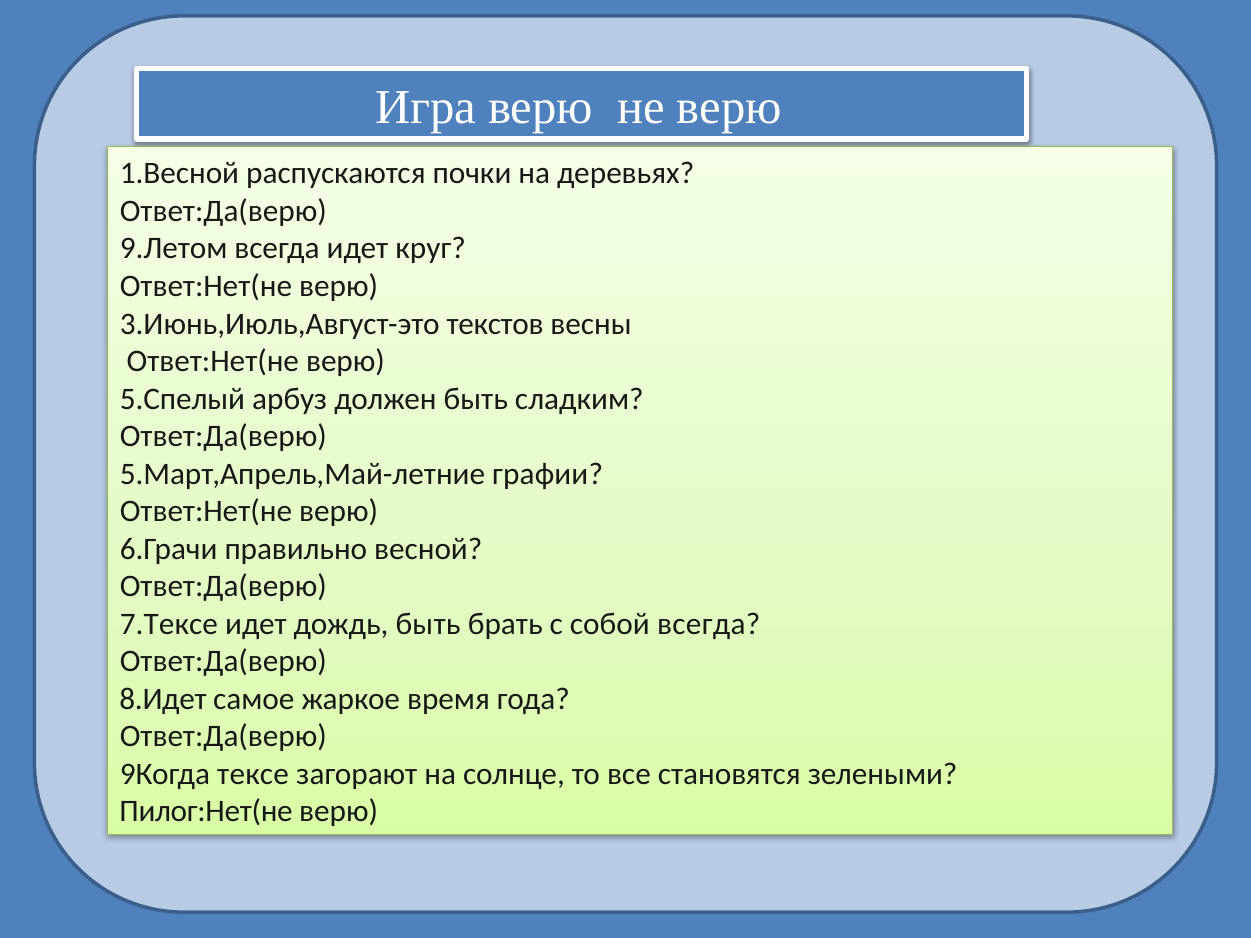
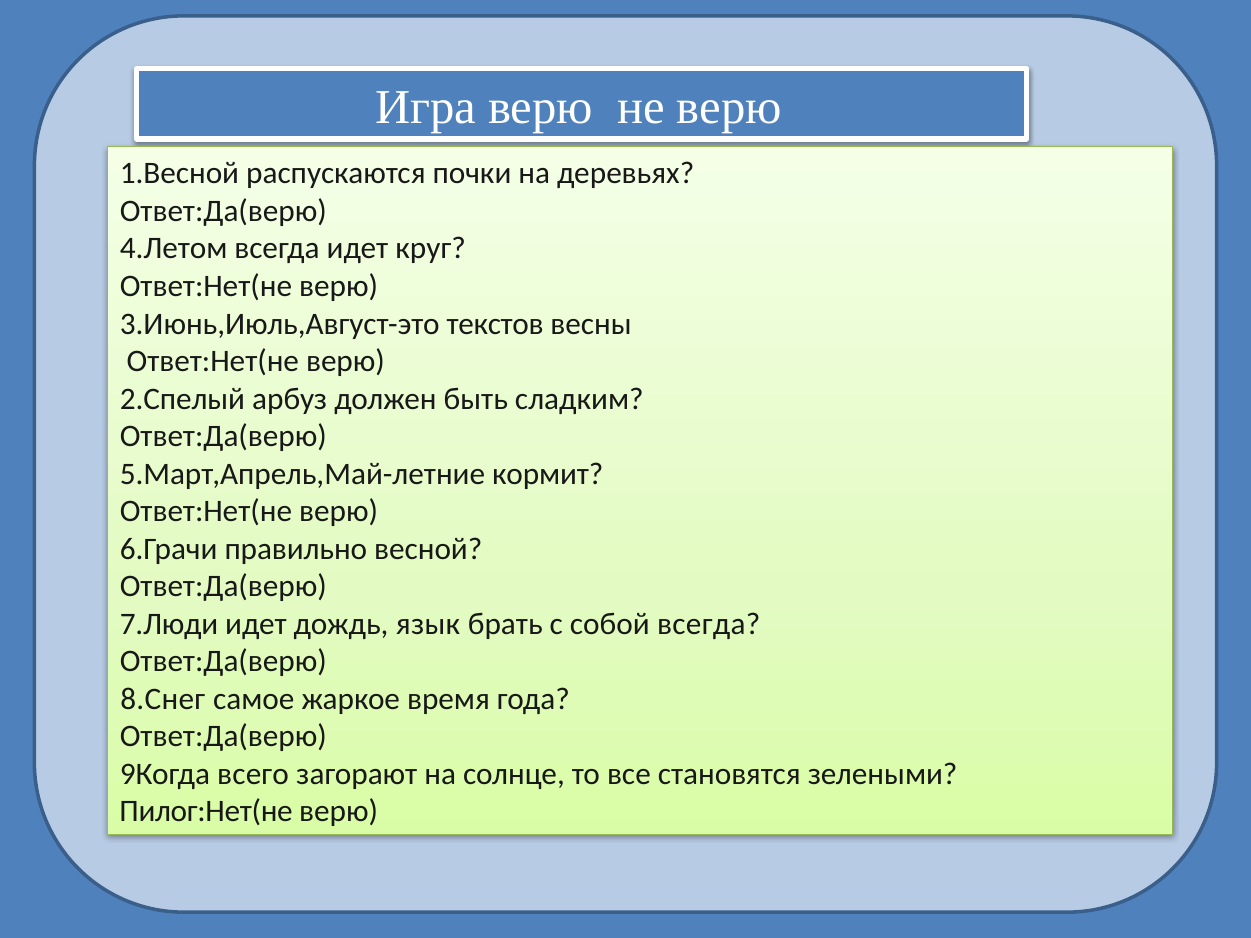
9.Летом: 9.Летом -> 4.Летом
5.Спелый: 5.Спелый -> 2.Спелый
графии: графии -> кормит
7.Тексе: 7.Тексе -> 7.Люди
дождь быть: быть -> язык
8.Идет: 8.Идет -> 8.Снег
тексе: тексе -> всего
